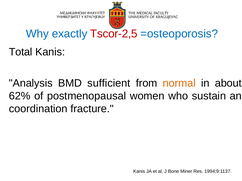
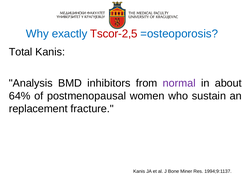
sufficient: sufficient -> inhibitors
normal colour: orange -> purple
62%: 62% -> 64%
coordination: coordination -> replacement
